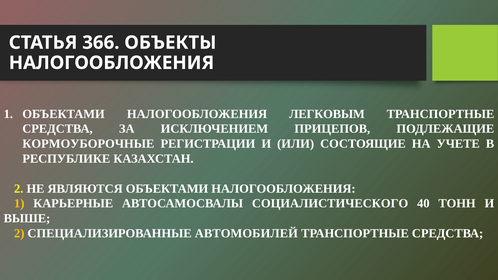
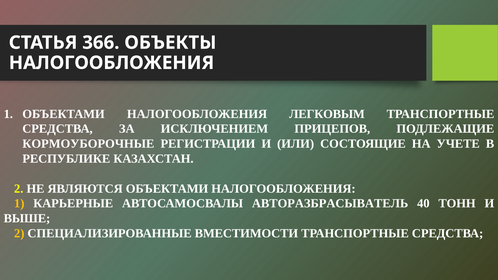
СОЦИАЛИСТИЧЕСКОГО: СОЦИАЛИСТИЧЕСКОГО -> АВТОРАЗБРАСЫВАТЕЛЬ
АВТОМОБИЛЕЙ: АВТОМОБИЛЕЙ -> ВМЕСТИМОСТИ
